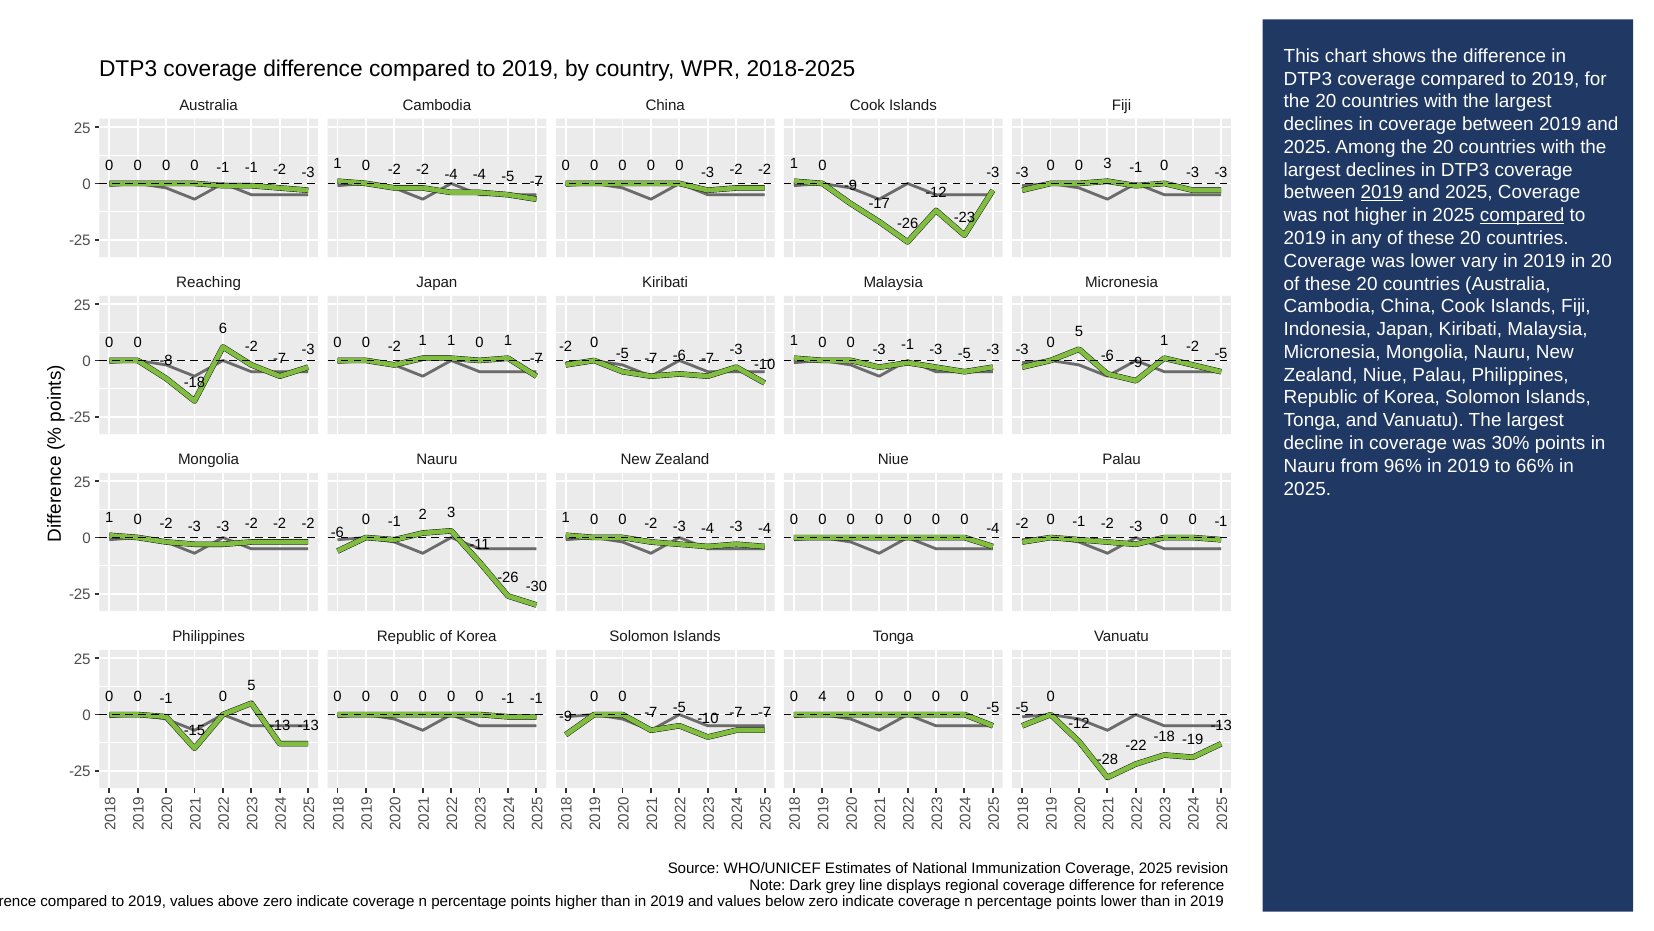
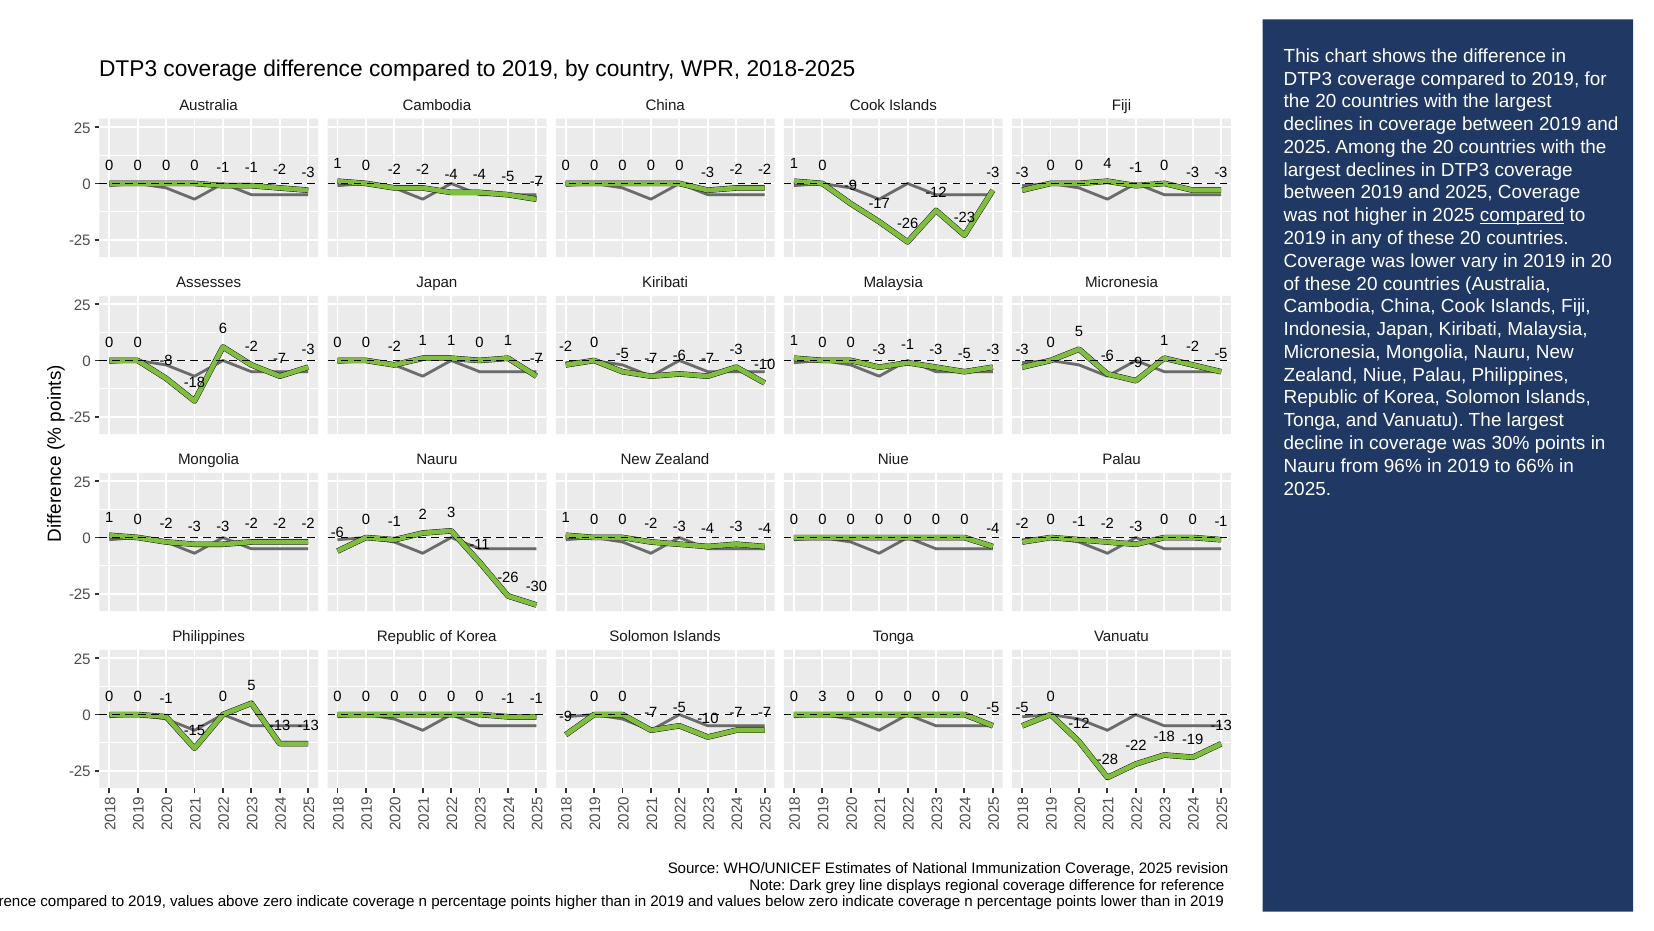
0 3: 3 -> 4
2019 at (1382, 193) underline: present -> none
Reaching: Reaching -> Assesses
0 4: 4 -> 3
